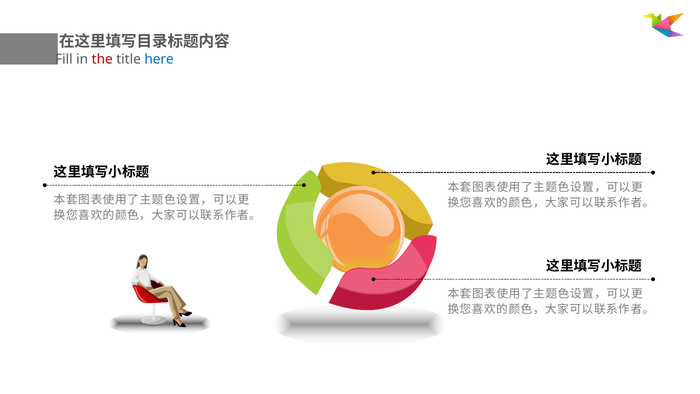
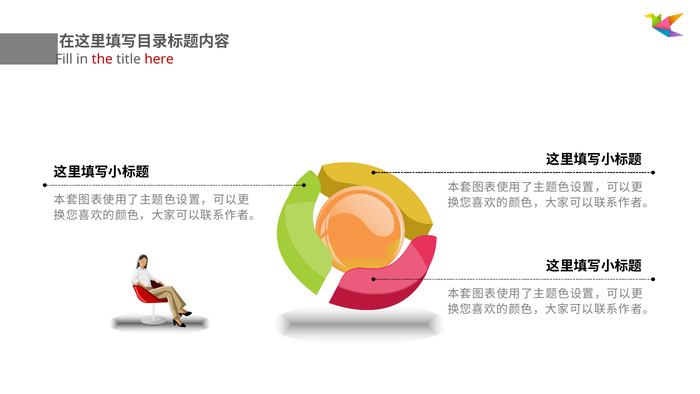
here colour: blue -> red
